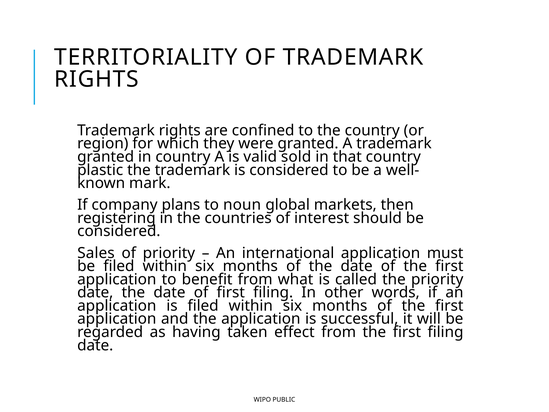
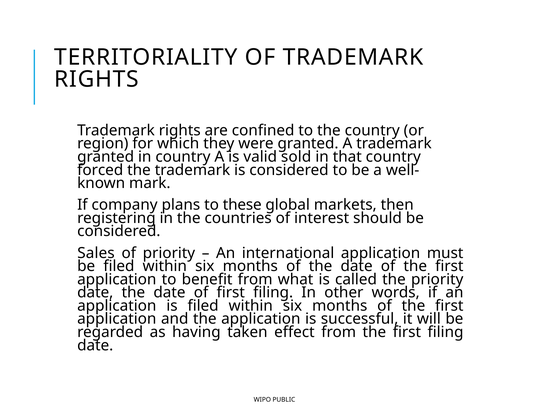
plastic: plastic -> forced
noun: noun -> these
